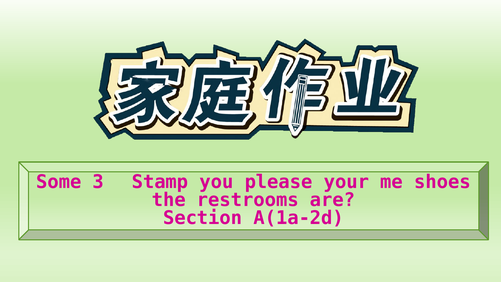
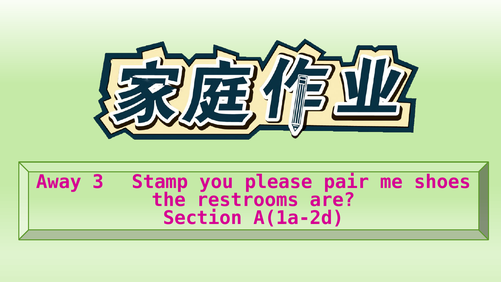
Some: Some -> Away
your: your -> pair
